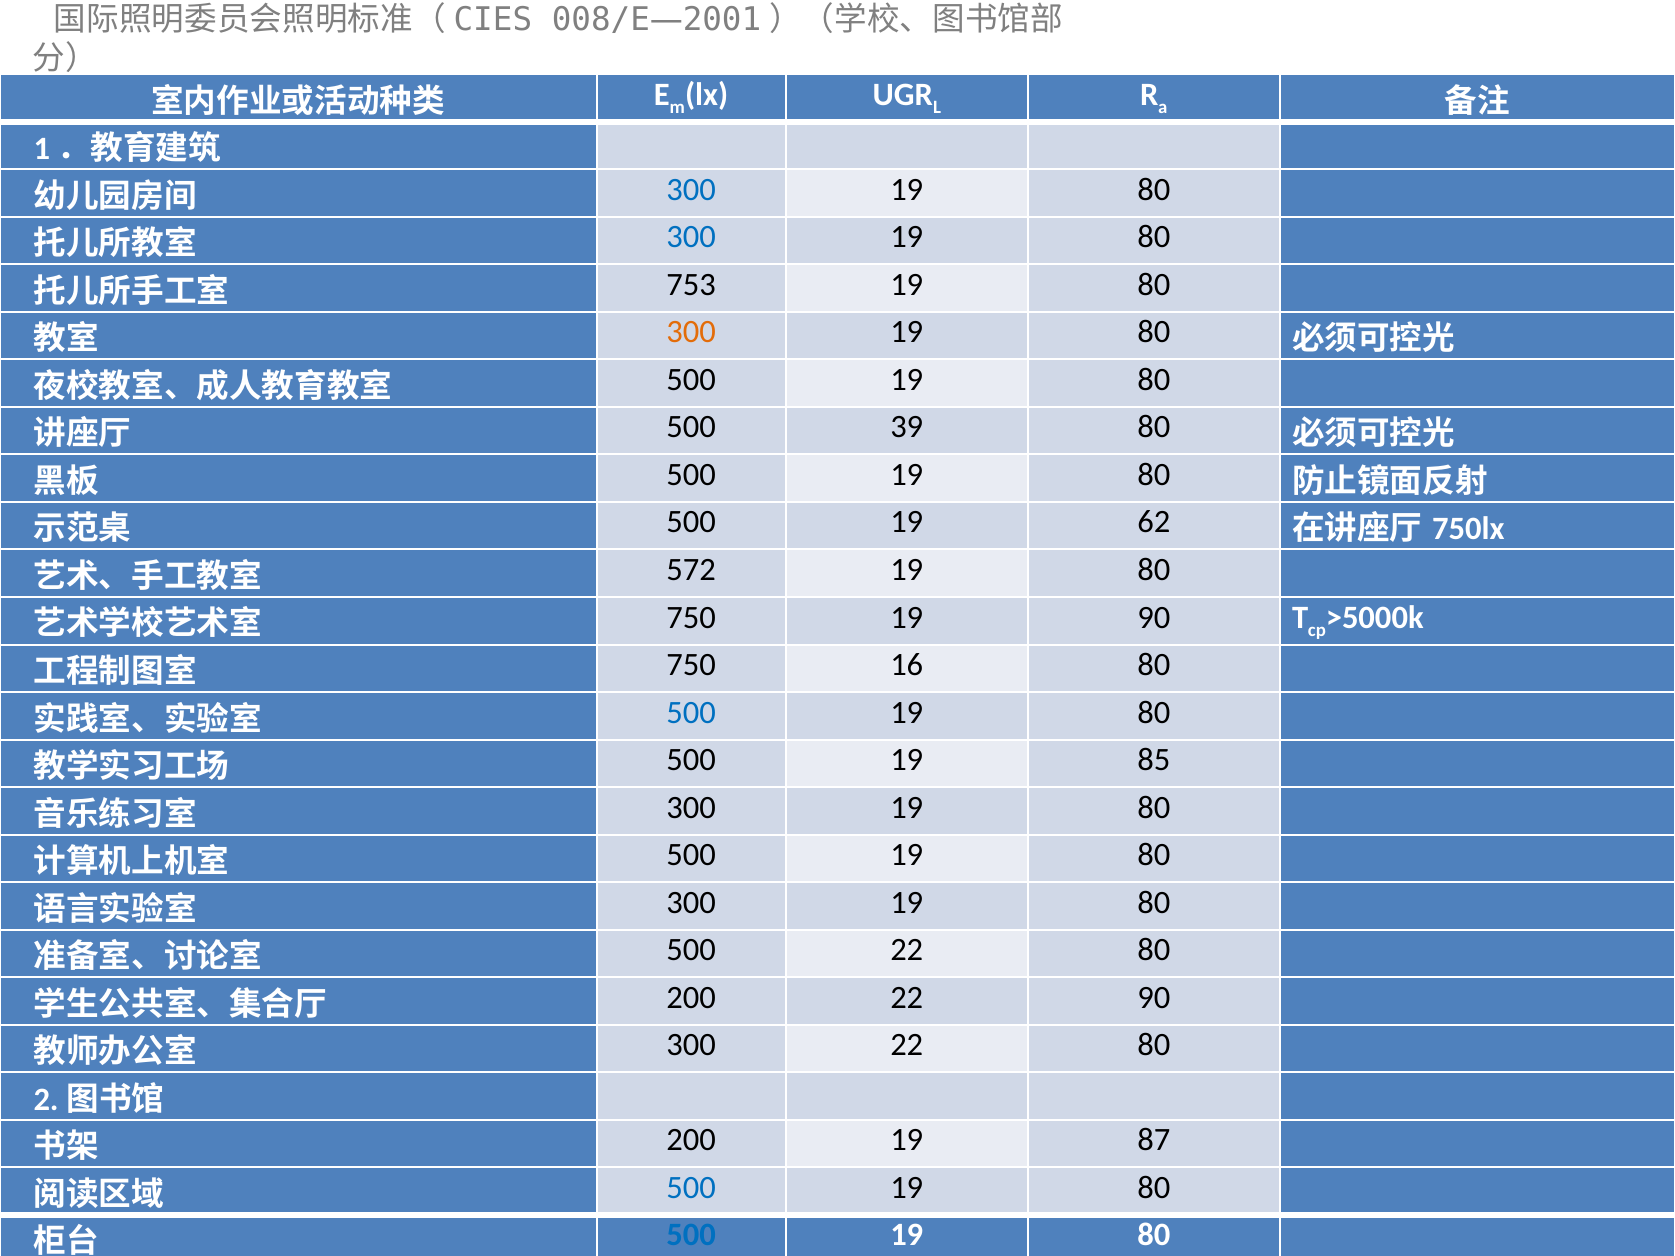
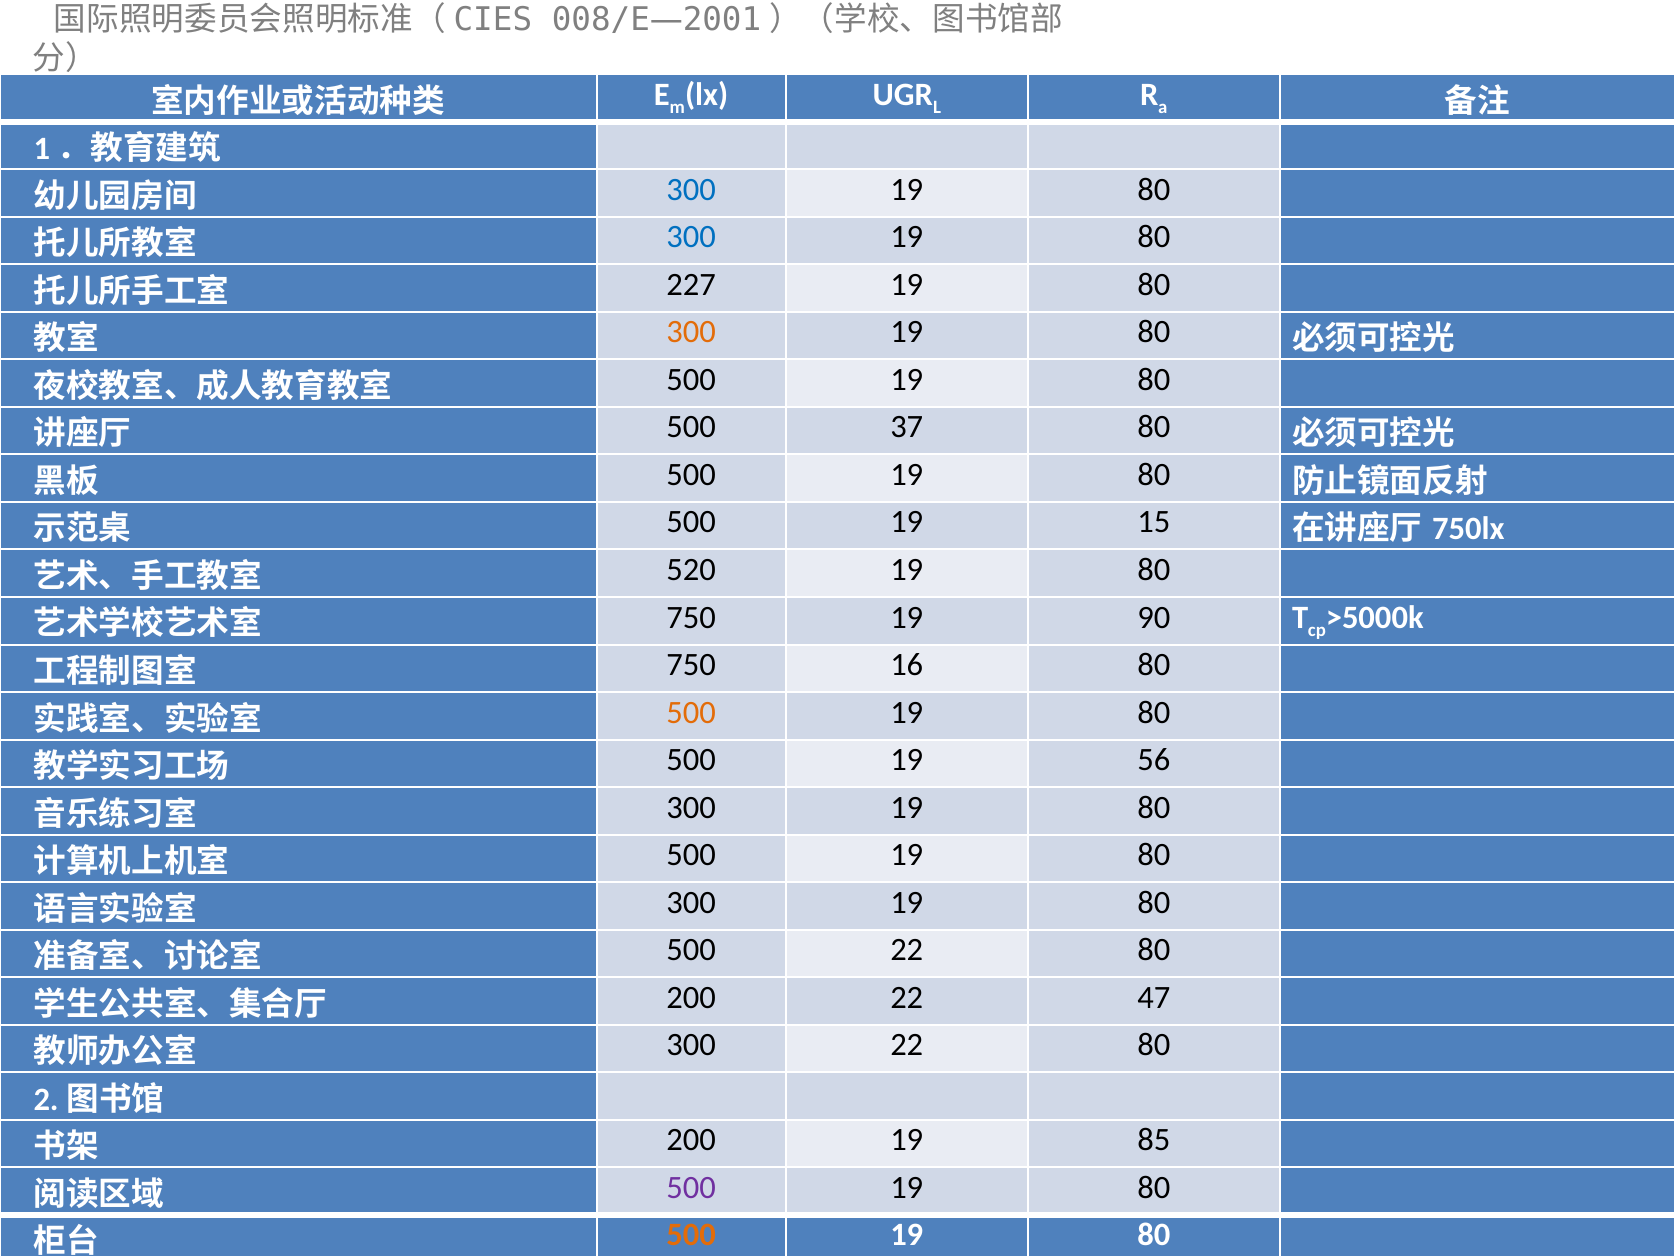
753: 753 -> 227
39: 39 -> 37
62: 62 -> 15
572: 572 -> 520
500 at (691, 712) colour: blue -> orange
85: 85 -> 56
22 90: 90 -> 47
87: 87 -> 85
500 at (691, 1188) colour: blue -> purple
500 at (691, 1235) colour: blue -> orange
